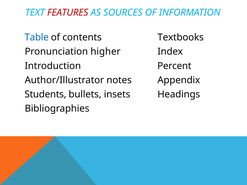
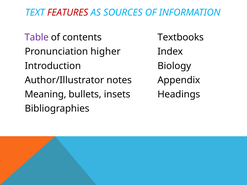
Table colour: blue -> purple
Percent: Percent -> Biology
Students: Students -> Meaning
